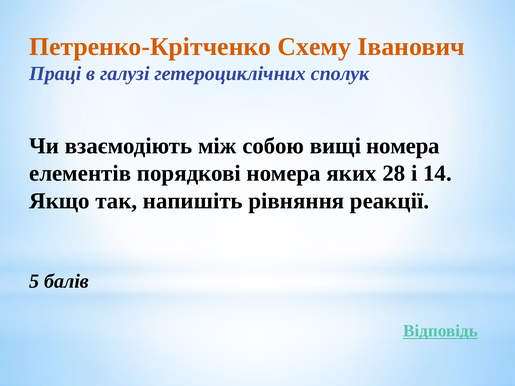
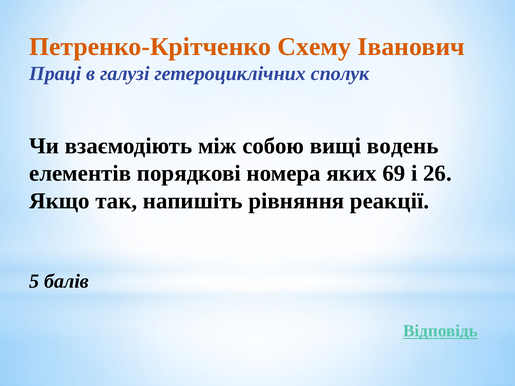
вищі номера: номера -> водень
28: 28 -> 69
14: 14 -> 26
